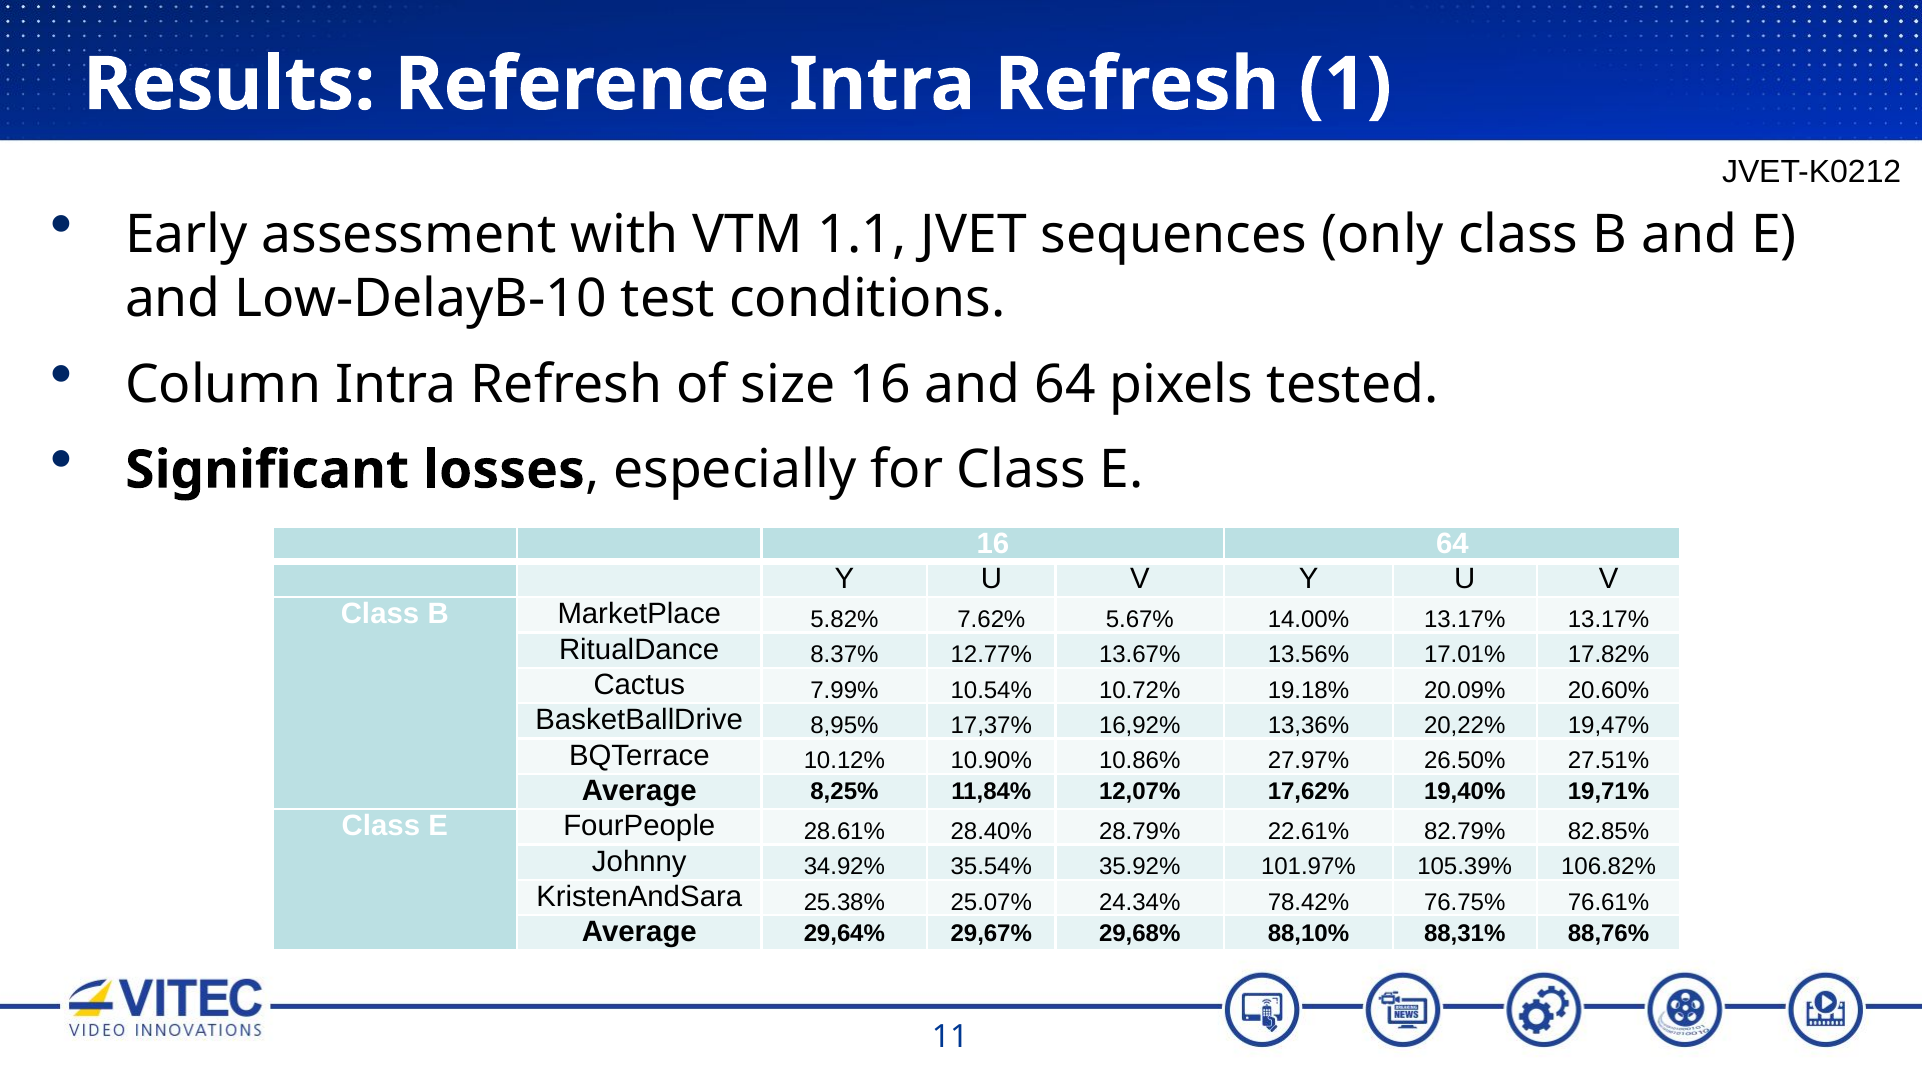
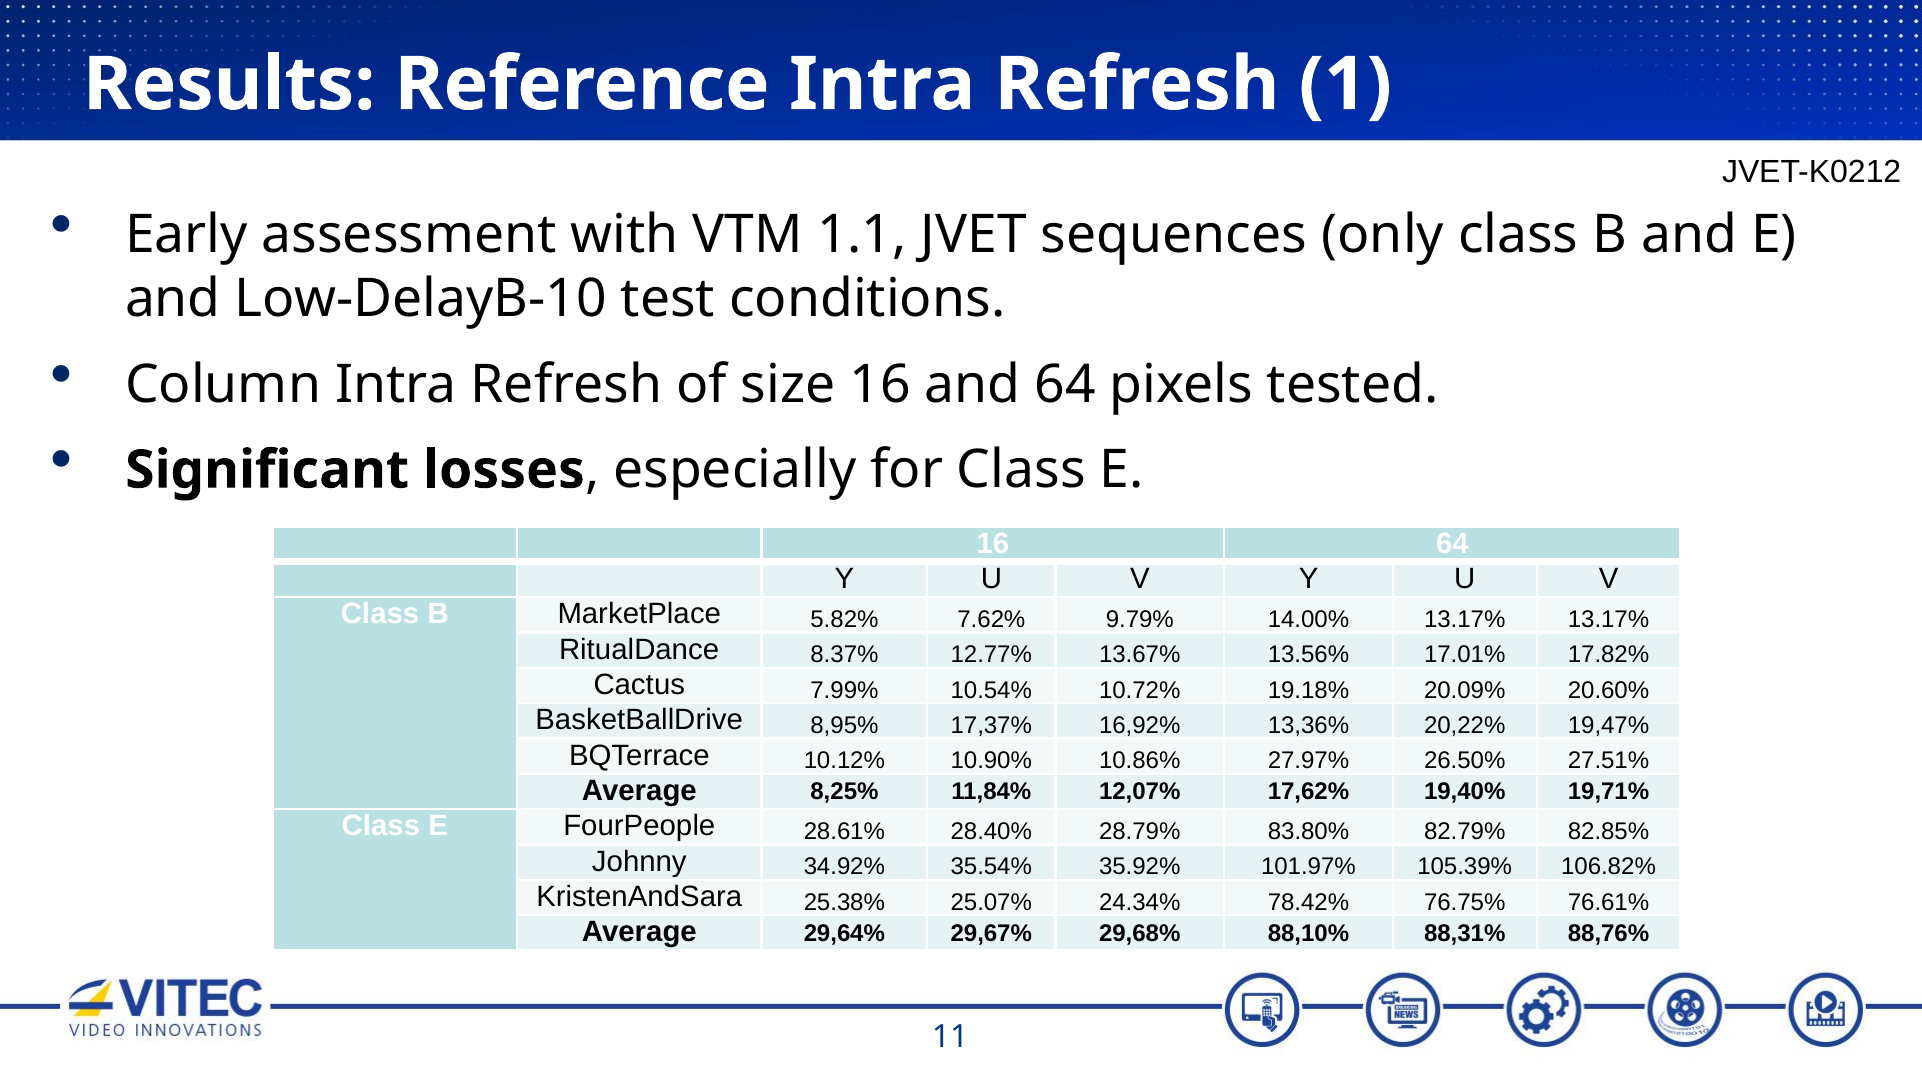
5.67%: 5.67% -> 9.79%
22.61%: 22.61% -> 83.80%
